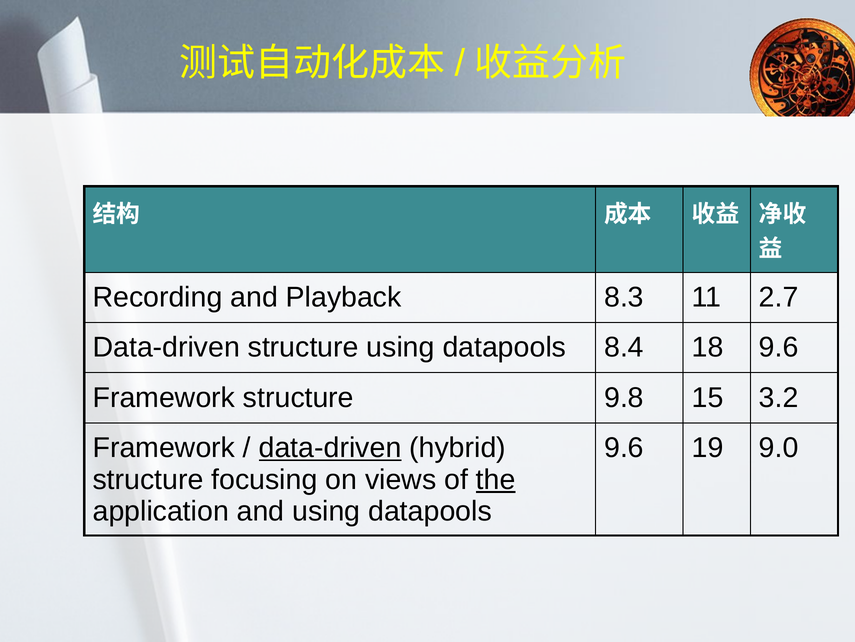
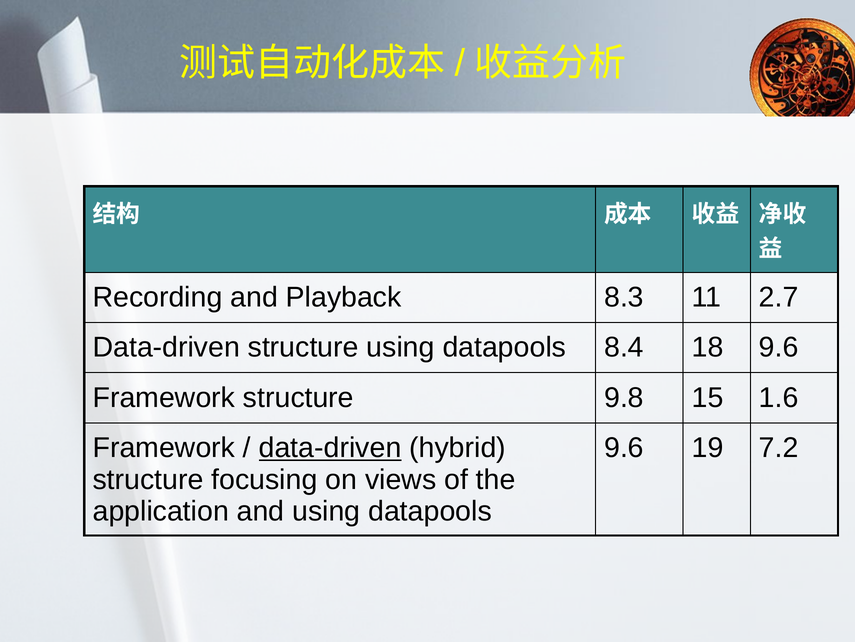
3.2: 3.2 -> 1.6
9.0: 9.0 -> 7.2
the underline: present -> none
